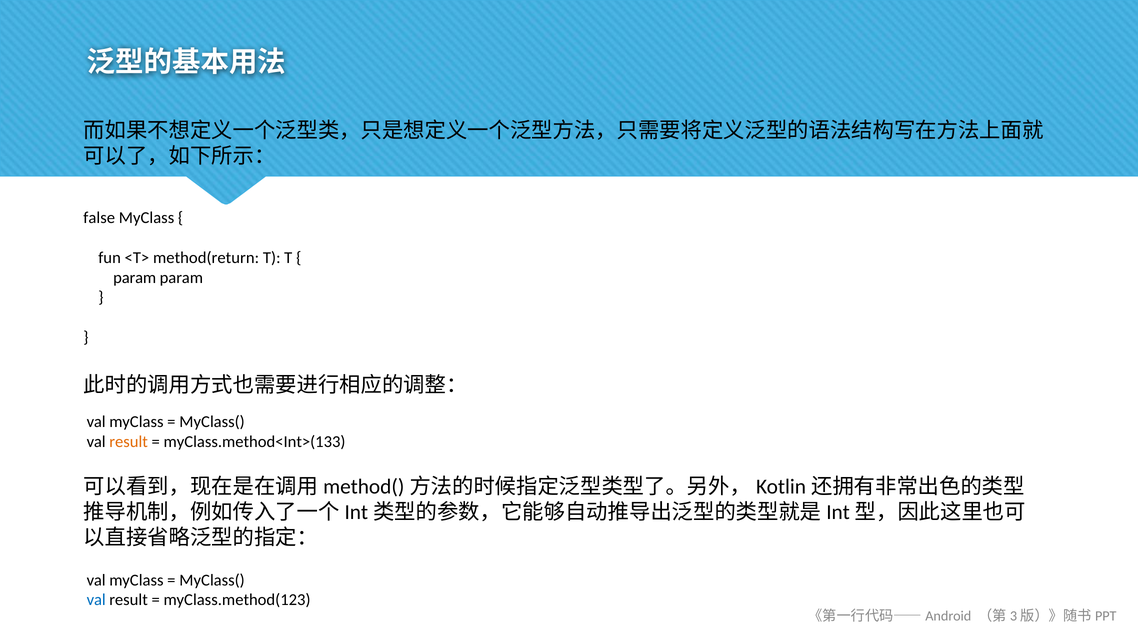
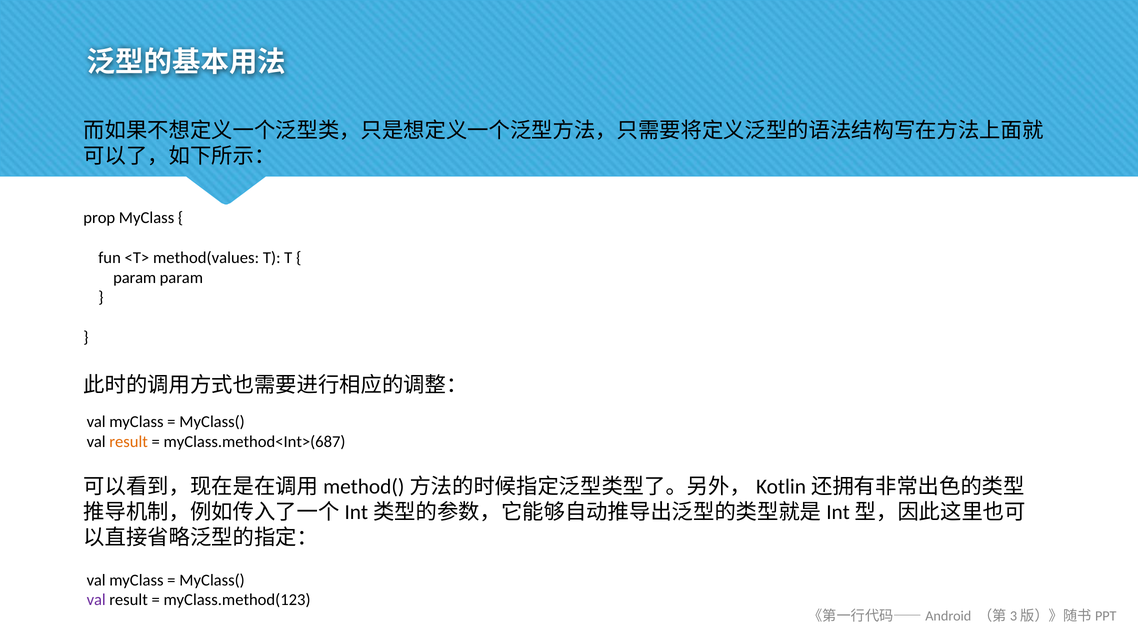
false: false -> prop
method(return: method(return -> method(values
myClass.method<Int>(133: myClass.method<Int>(133 -> myClass.method<Int>(687
val at (96, 600) colour: blue -> purple
